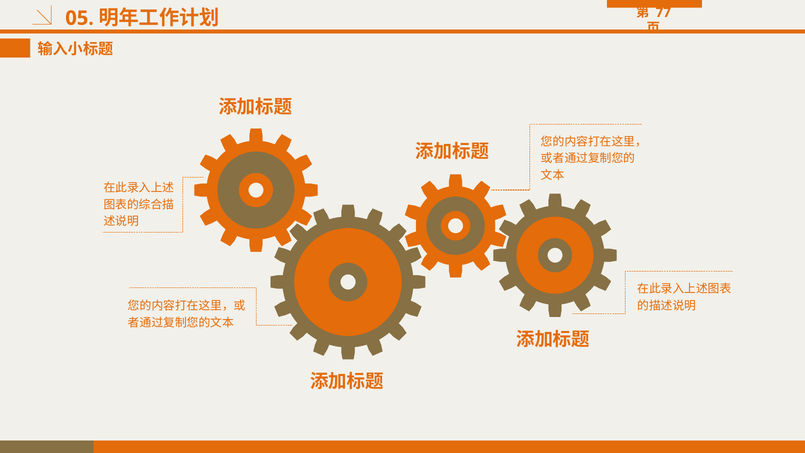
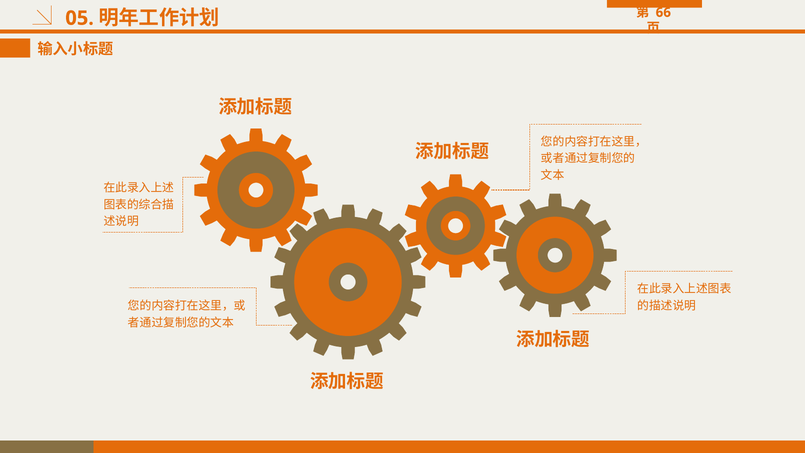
77: 77 -> 66
